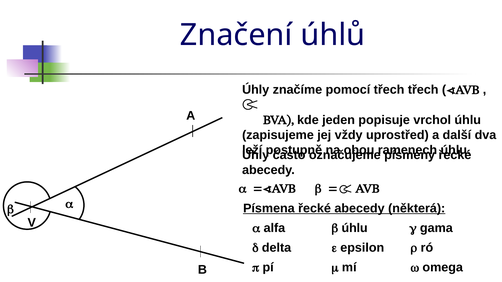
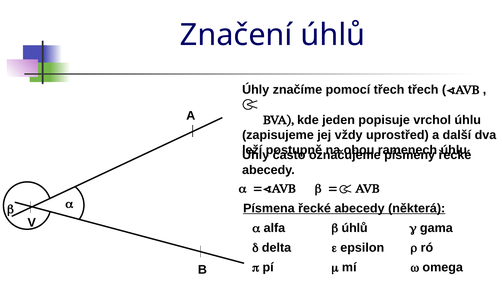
b úhlu: úhlu -> úhlů
